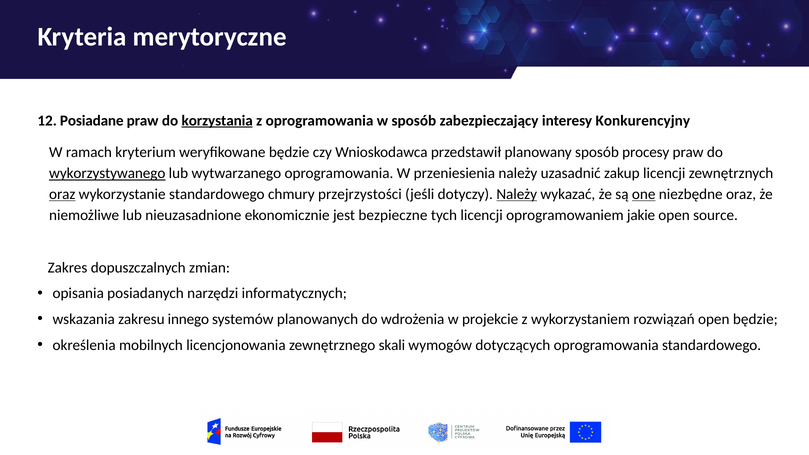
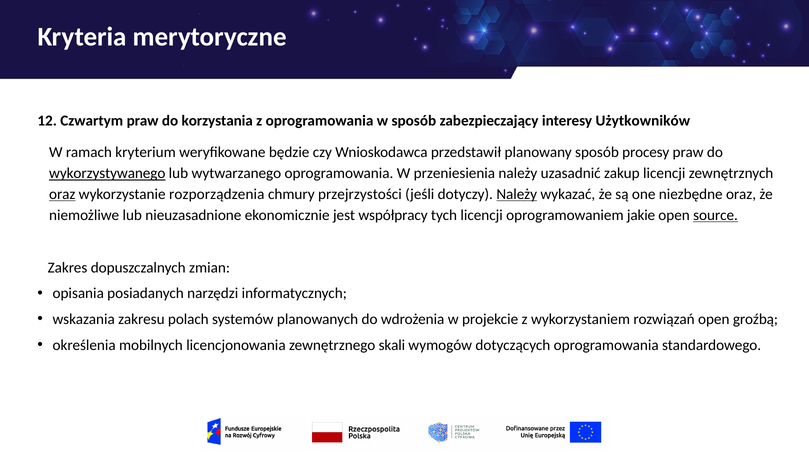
Posiadane: Posiadane -> Czwartym
korzystania underline: present -> none
Konkurencyjny: Konkurencyjny -> Użytkowników
wykorzystanie standardowego: standardowego -> rozporządzenia
one underline: present -> none
bezpieczne: bezpieczne -> współpracy
source underline: none -> present
innego: innego -> polach
open będzie: będzie -> groźbą
